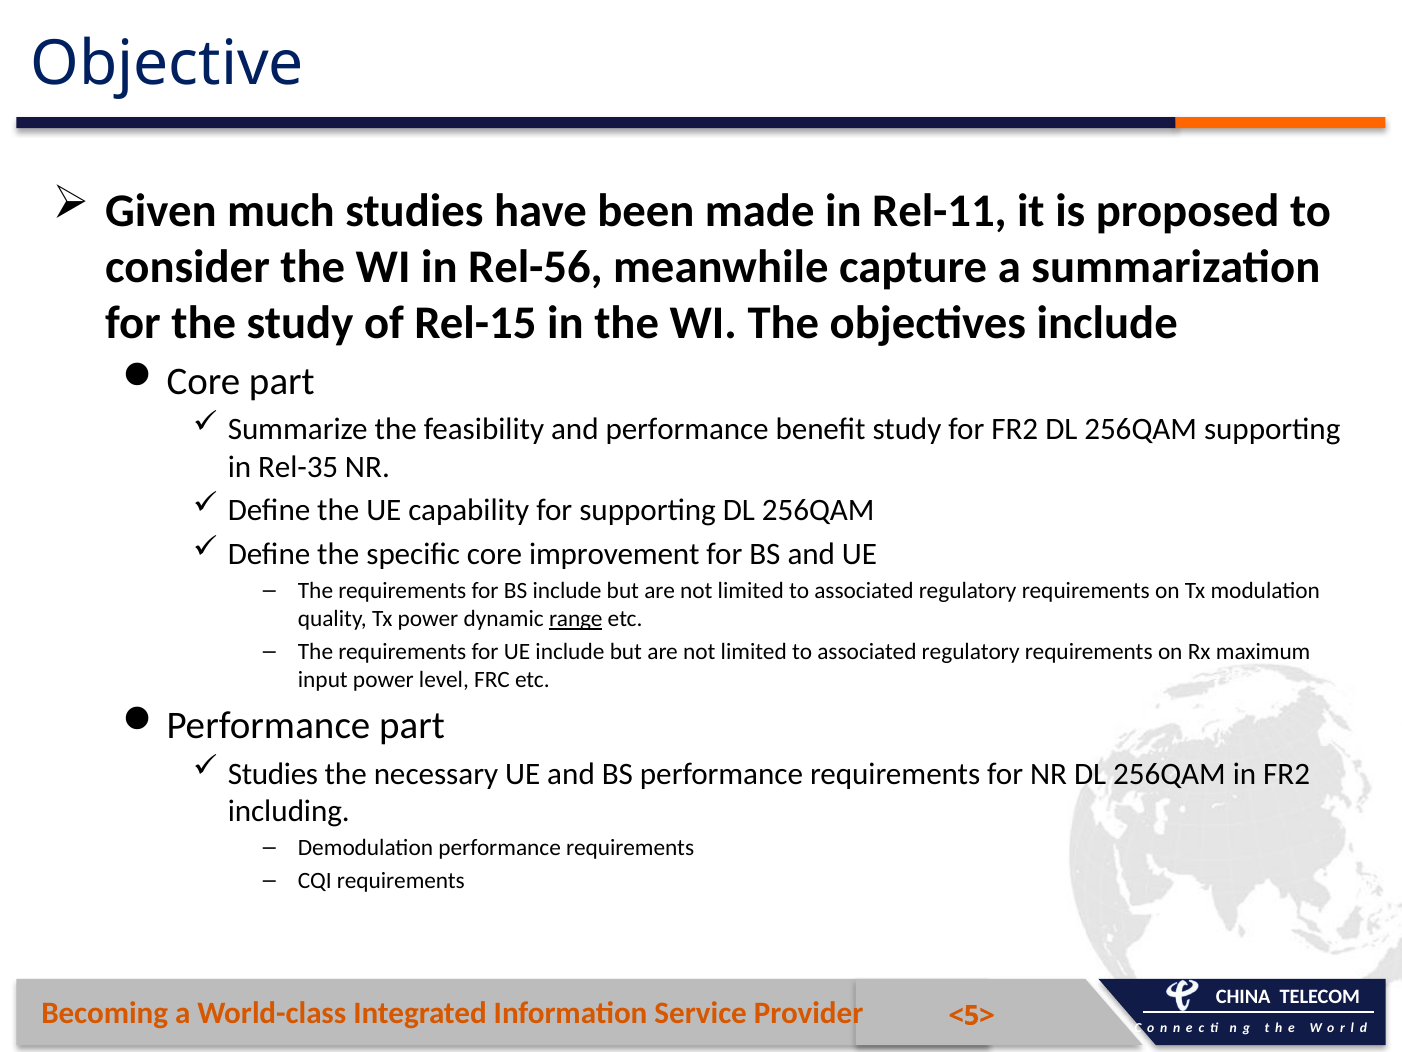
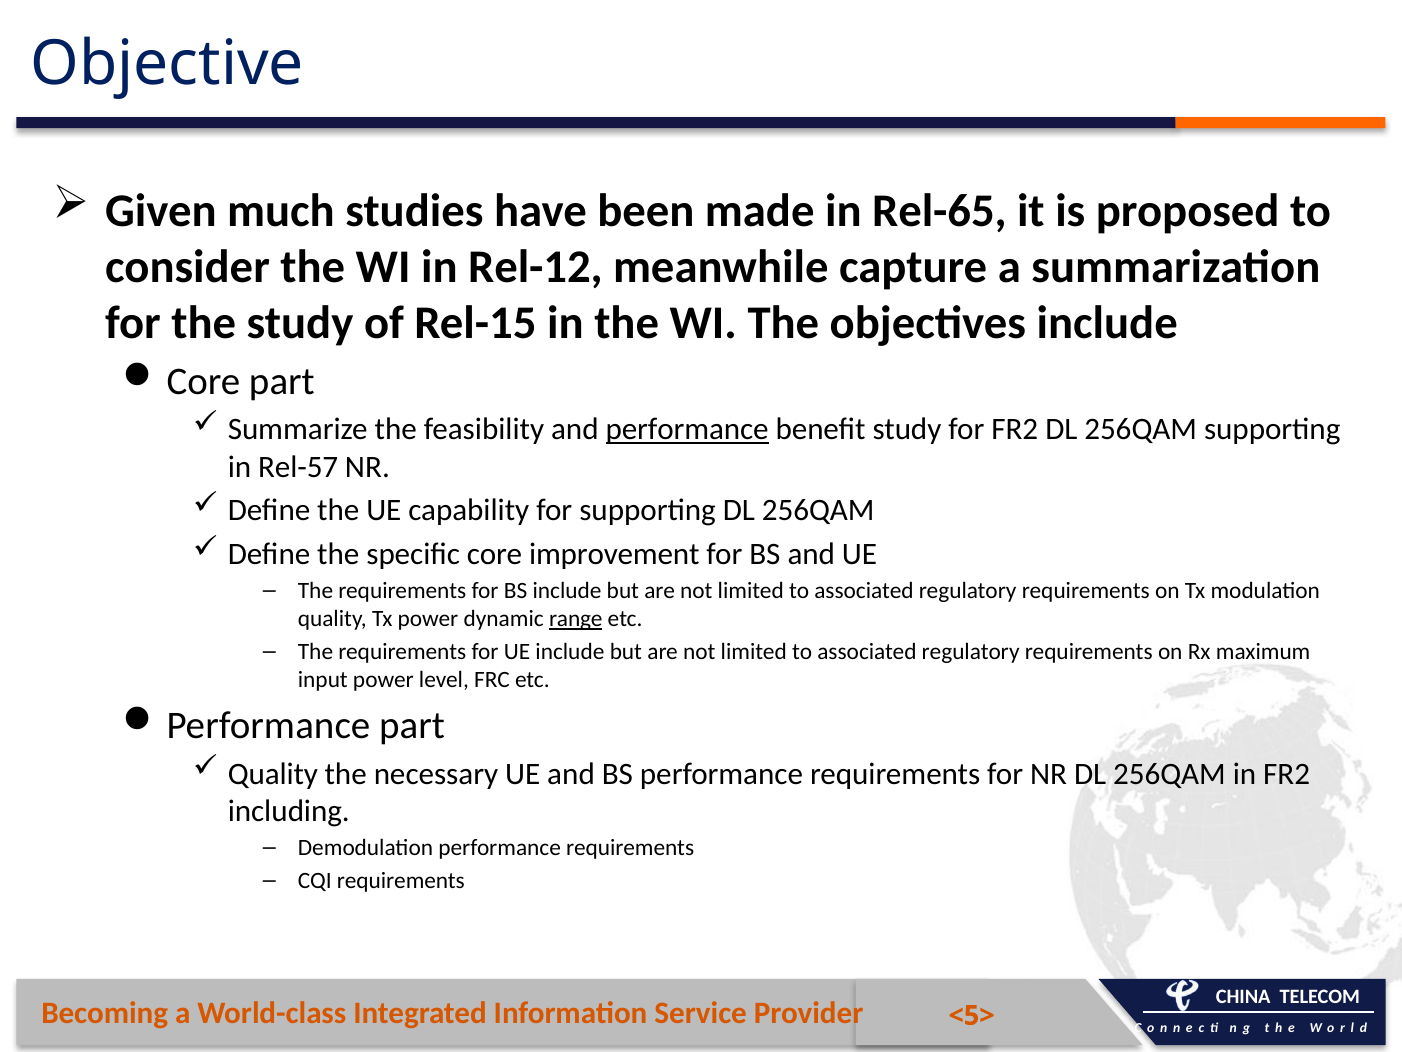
Rel-11: Rel-11 -> Rel-65
Rel-56: Rel-56 -> Rel-12
performance at (687, 429) underline: none -> present
Rel-35: Rel-35 -> Rel-57
Studies at (273, 773): Studies -> Quality
